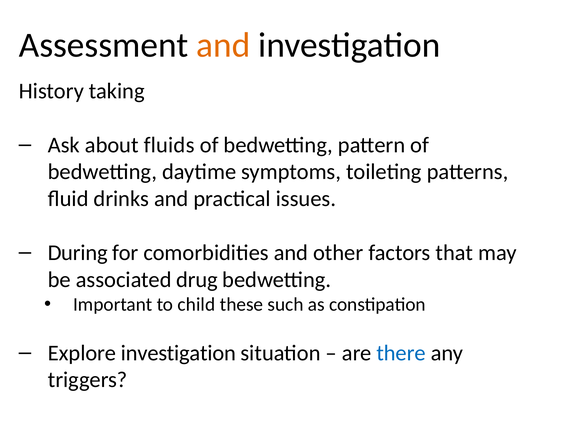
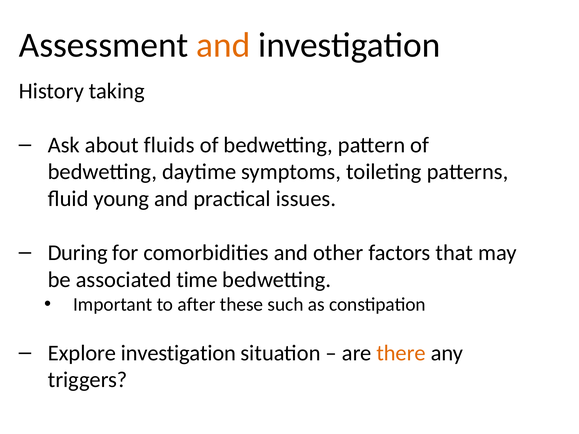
drinks: drinks -> young
drug: drug -> time
child: child -> after
there colour: blue -> orange
